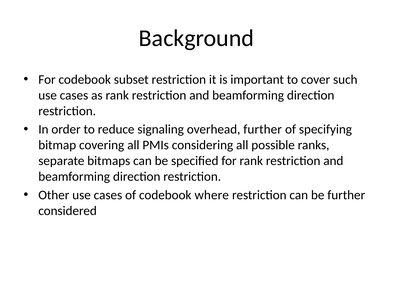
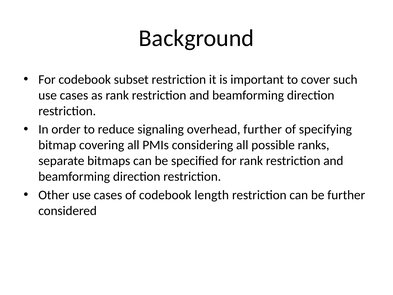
where: where -> length
